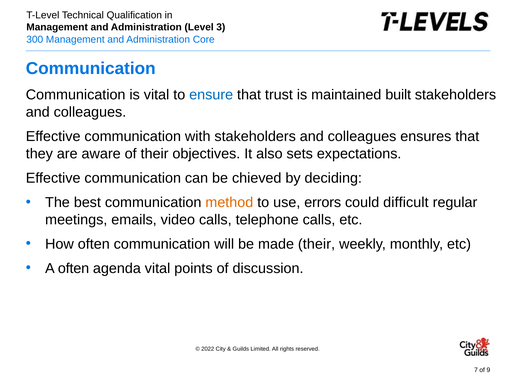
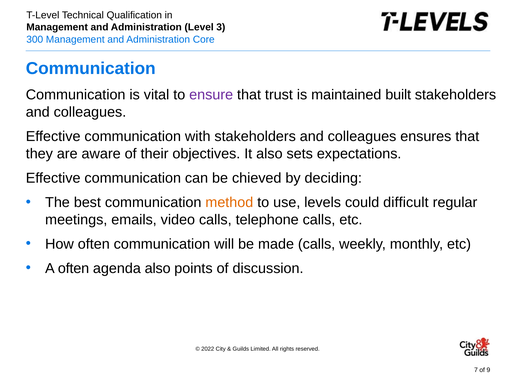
ensure colour: blue -> purple
errors: errors -> levels
made their: their -> calls
agenda vital: vital -> also
